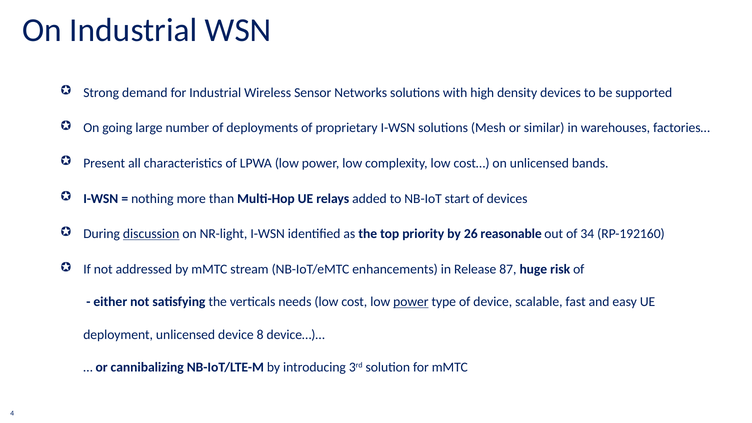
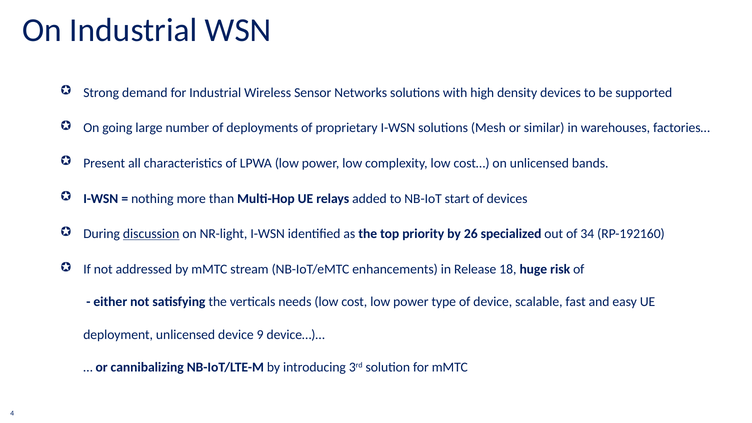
reasonable: reasonable -> specialized
87: 87 -> 18
power at (411, 302) underline: present -> none
8: 8 -> 9
